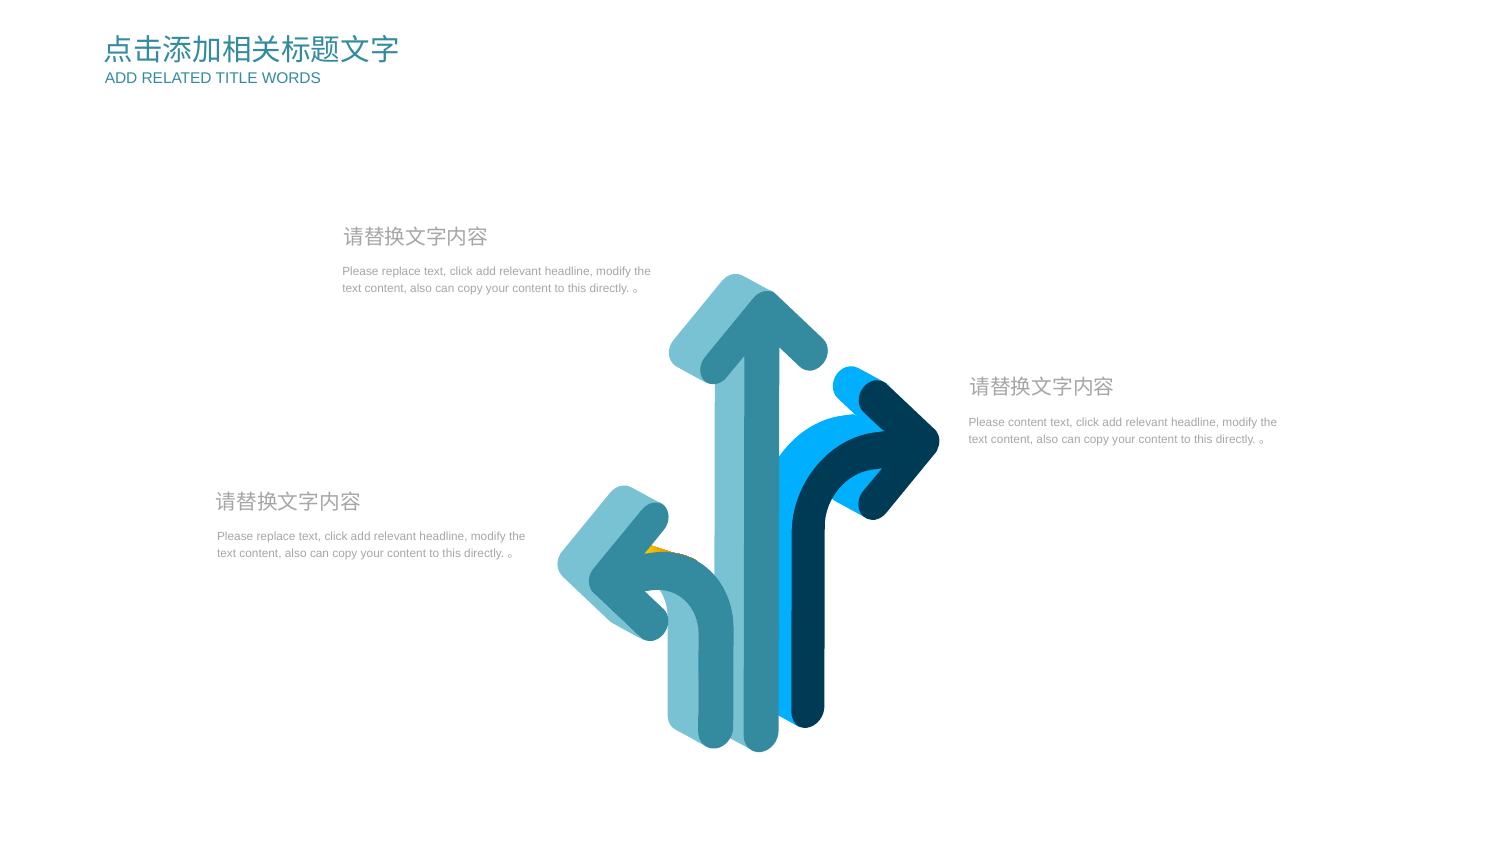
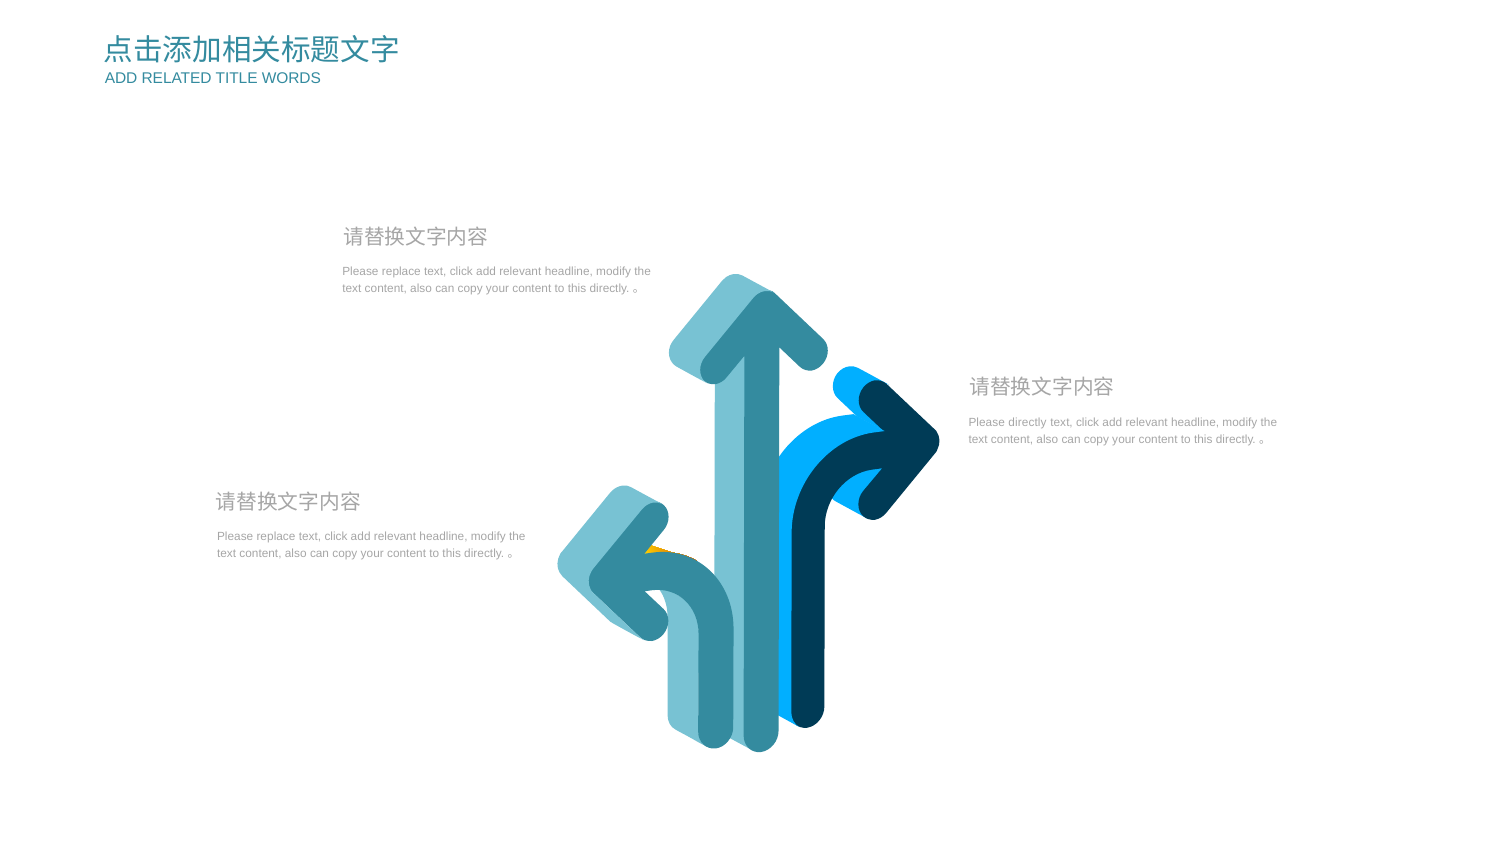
Please content: content -> directly
